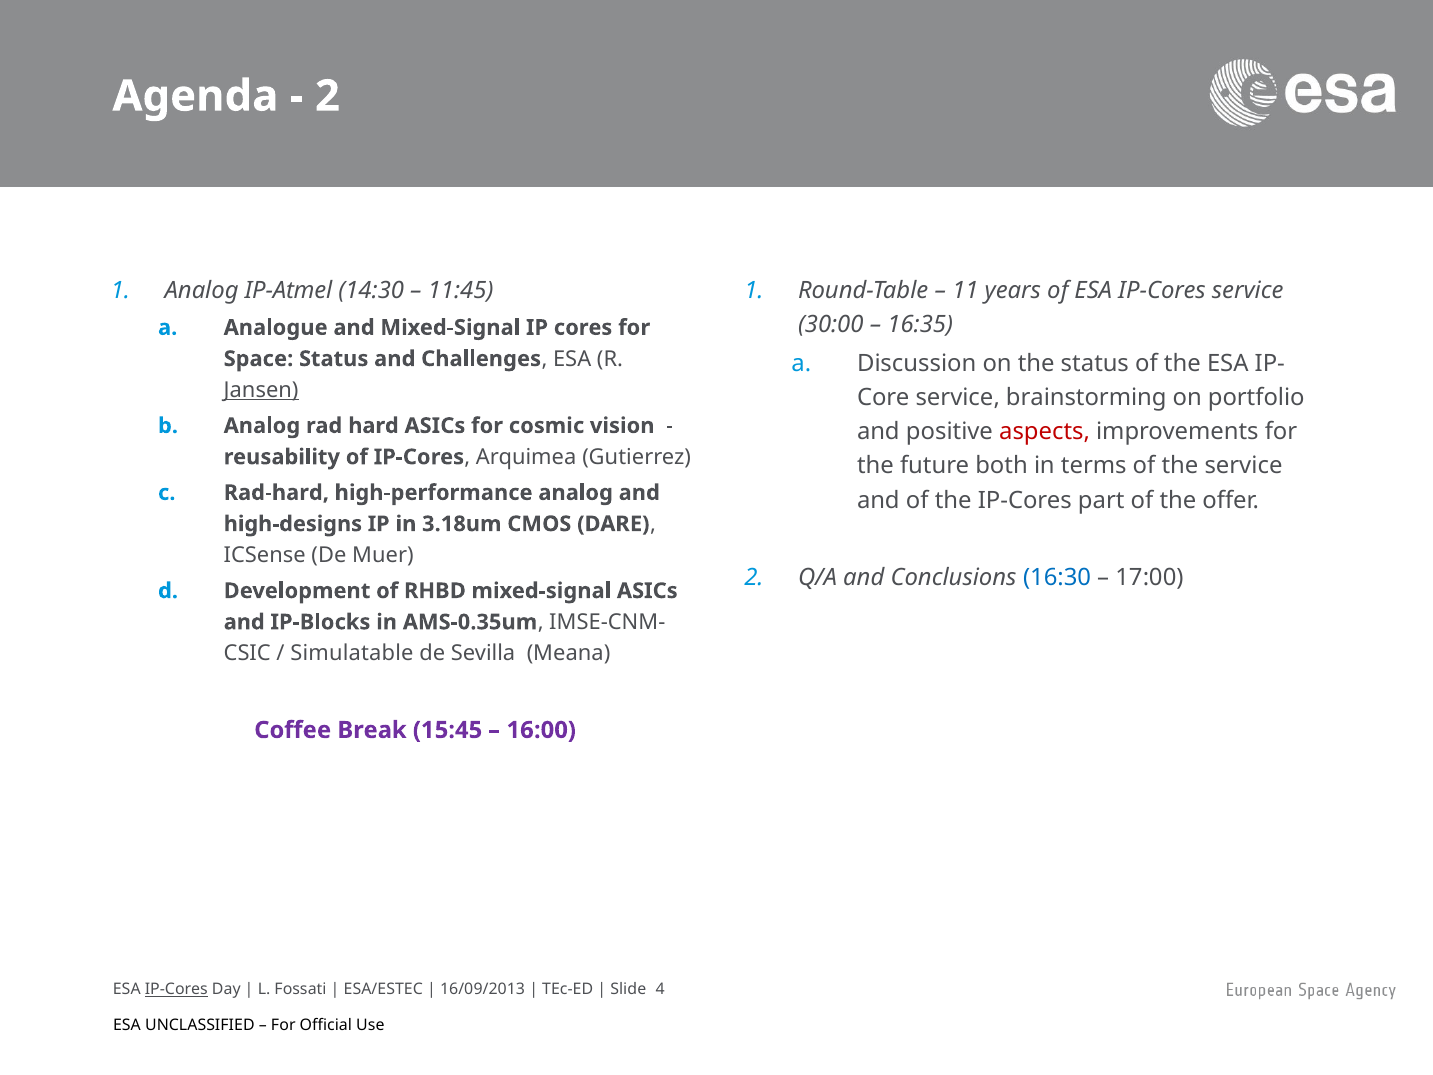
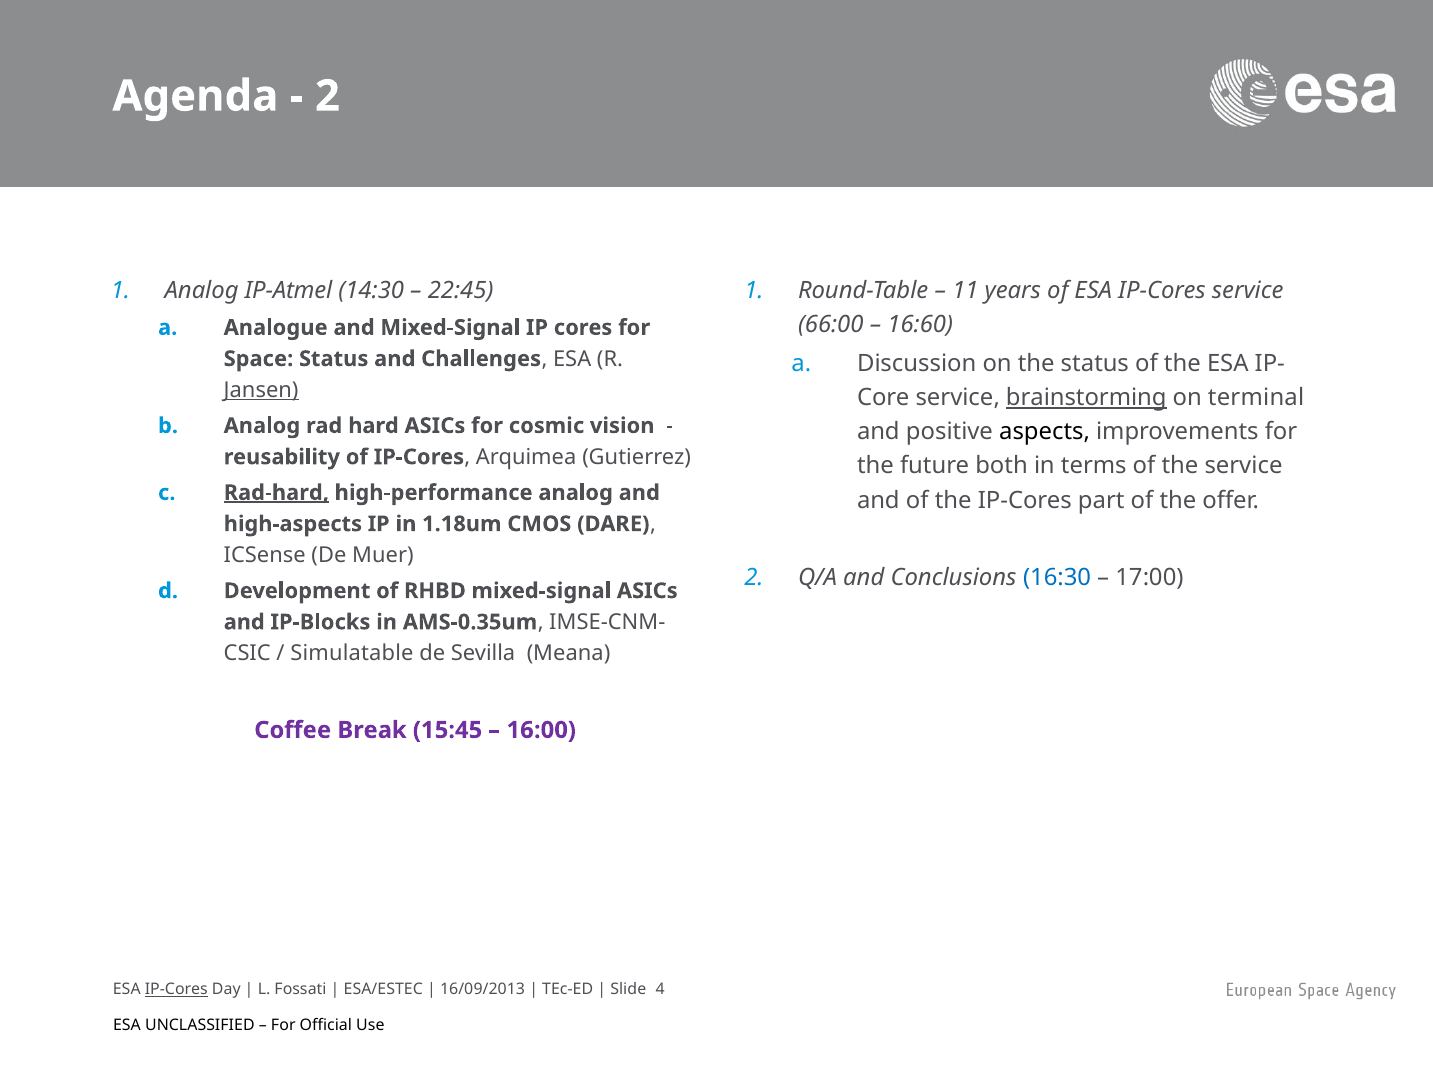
11:45: 11:45 -> 22:45
30:00: 30:00 -> 66:00
16:35: 16:35 -> 16:60
brainstorming underline: none -> present
portfolio: portfolio -> terminal
aspects colour: red -> black
Rad-hard underline: none -> present
high-designs: high-designs -> high-aspects
3.18um: 3.18um -> 1.18um
